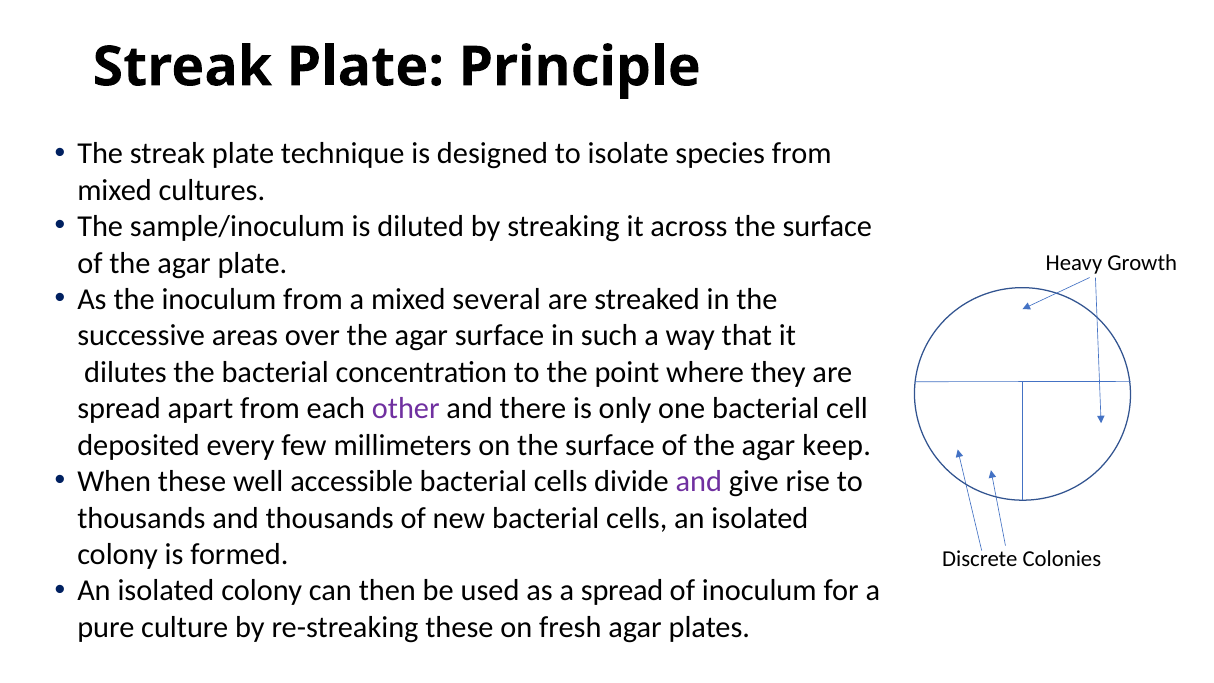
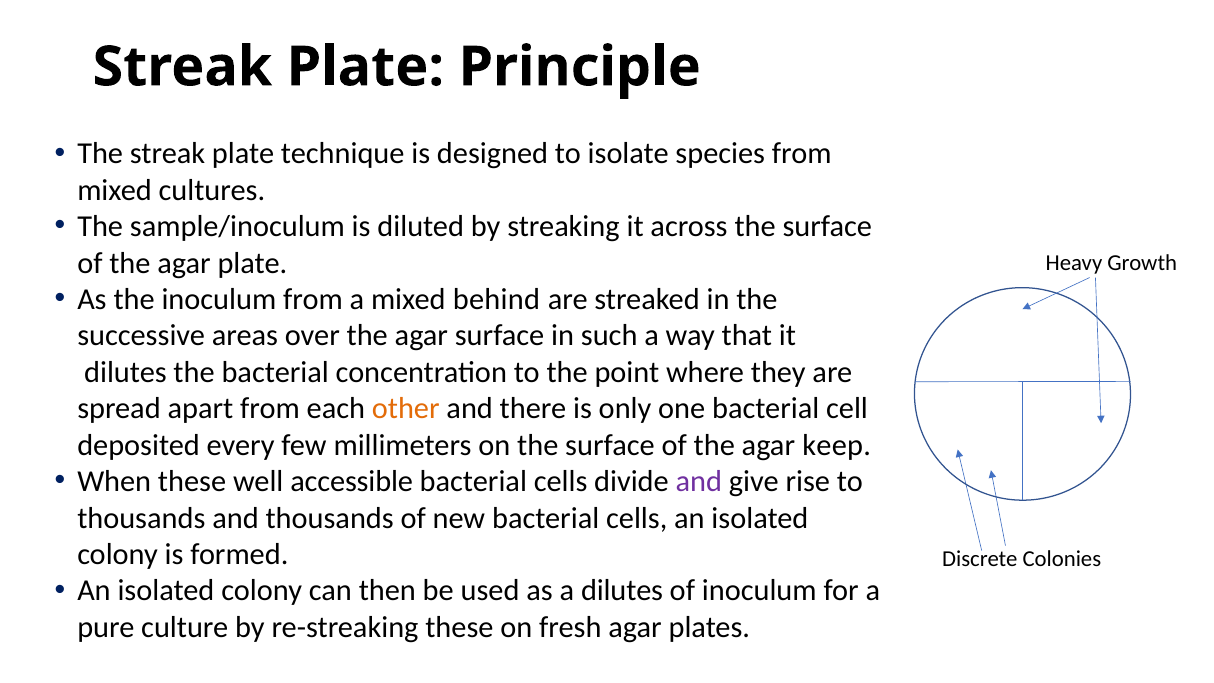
several: several -> behind
other colour: purple -> orange
a spread: spread -> dilutes
